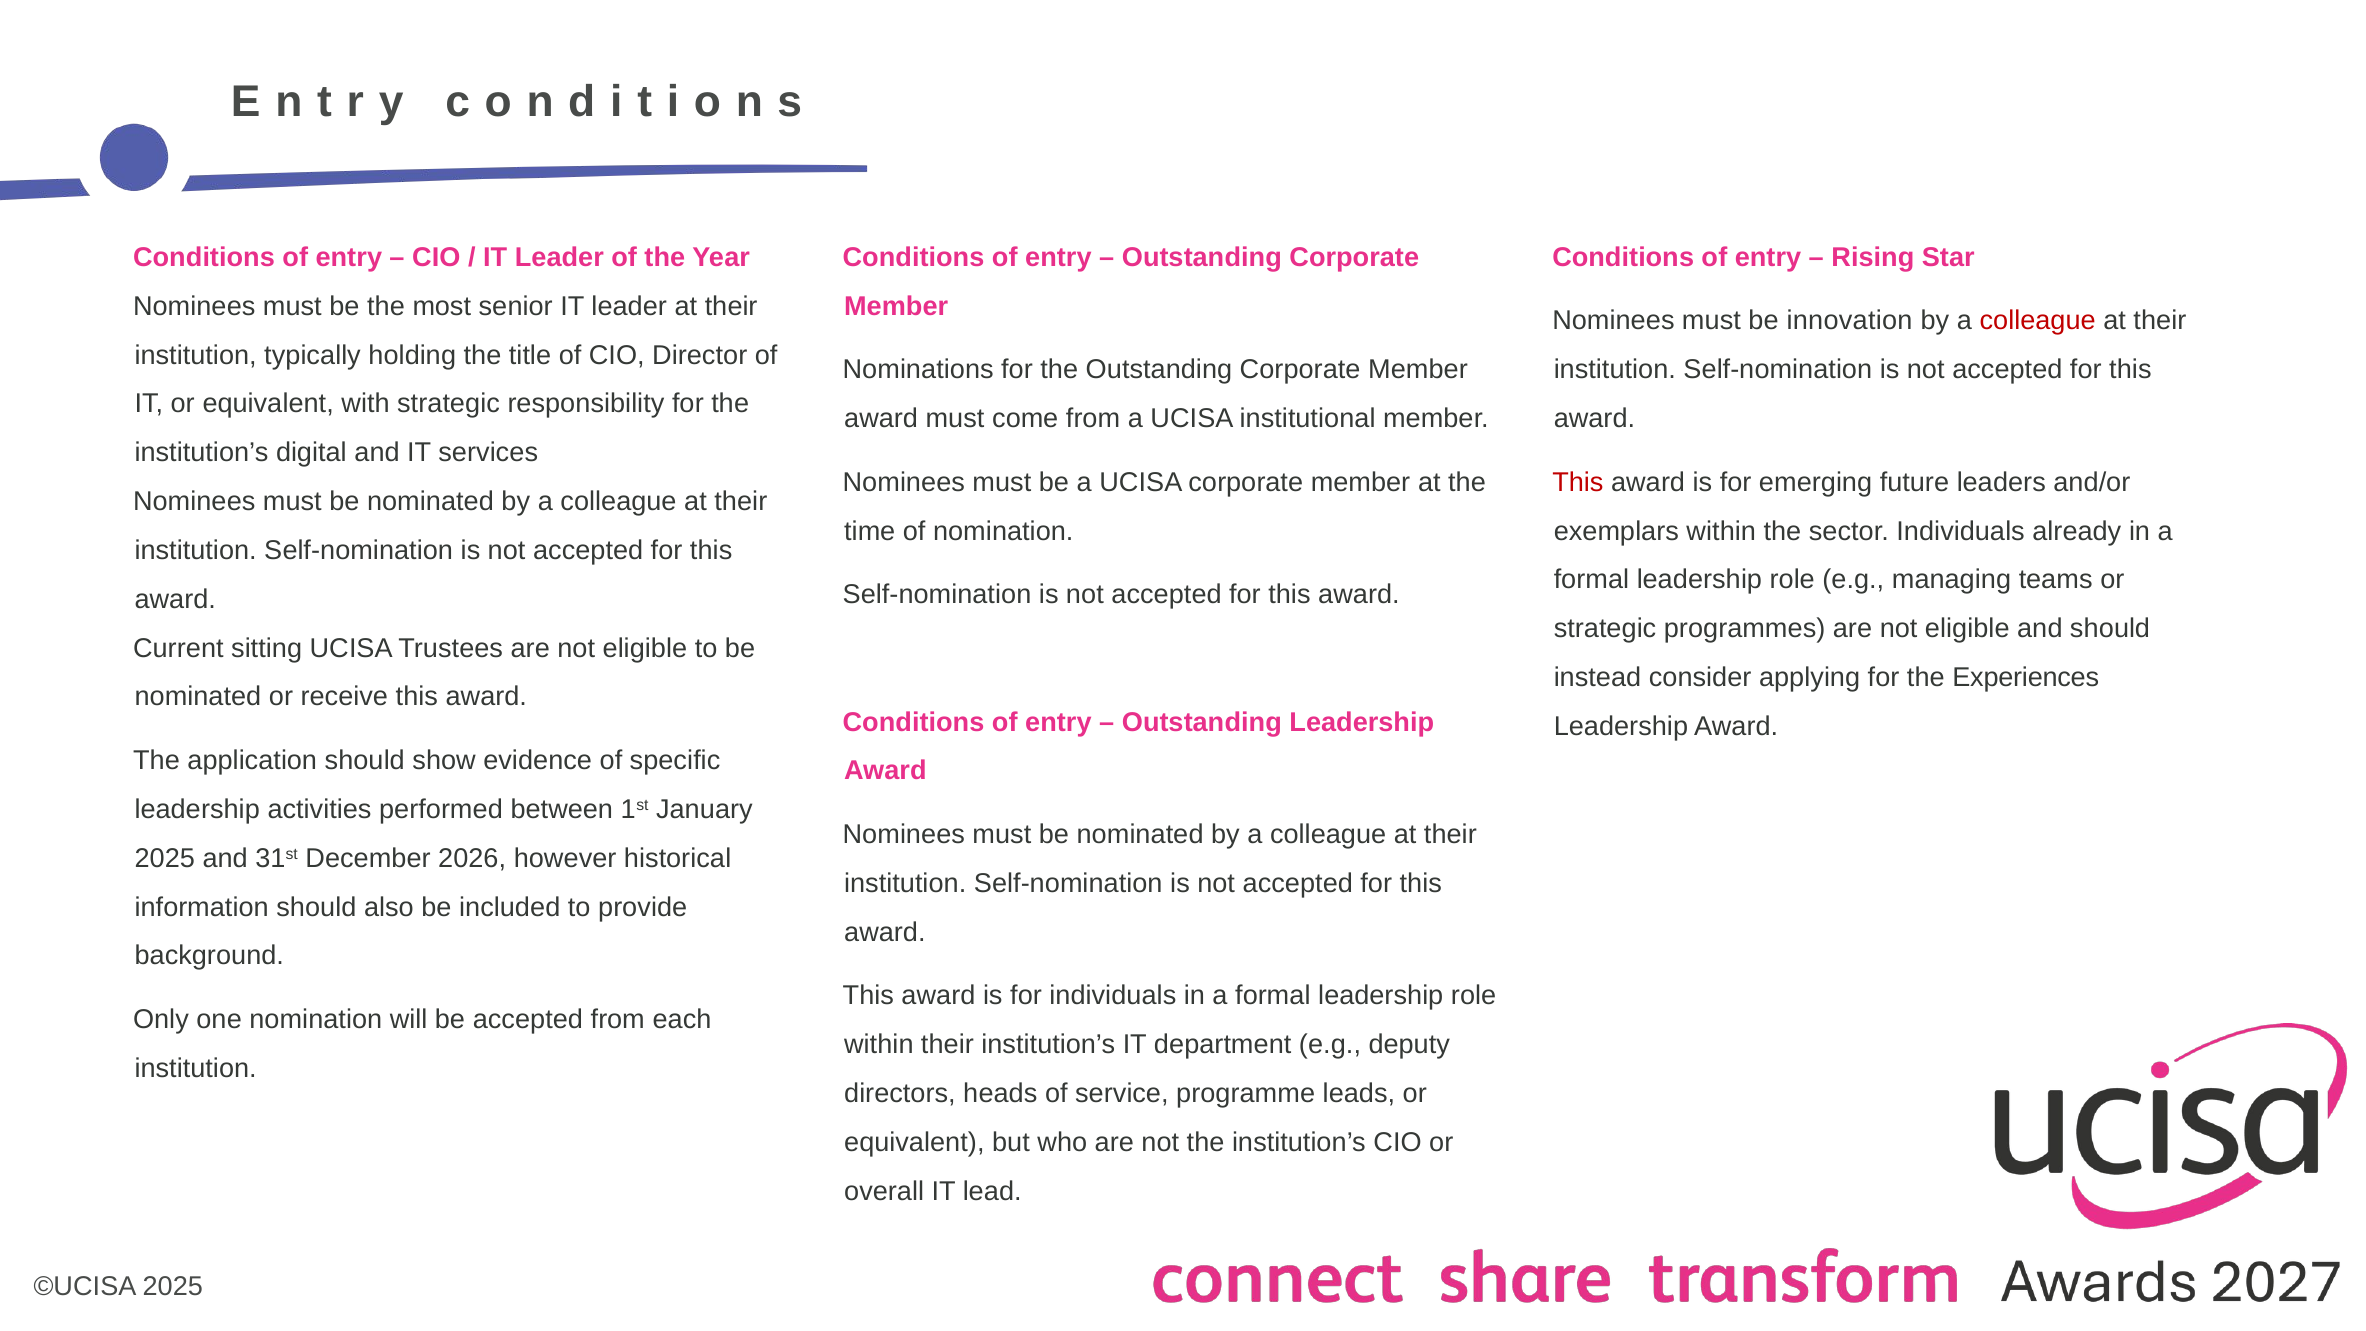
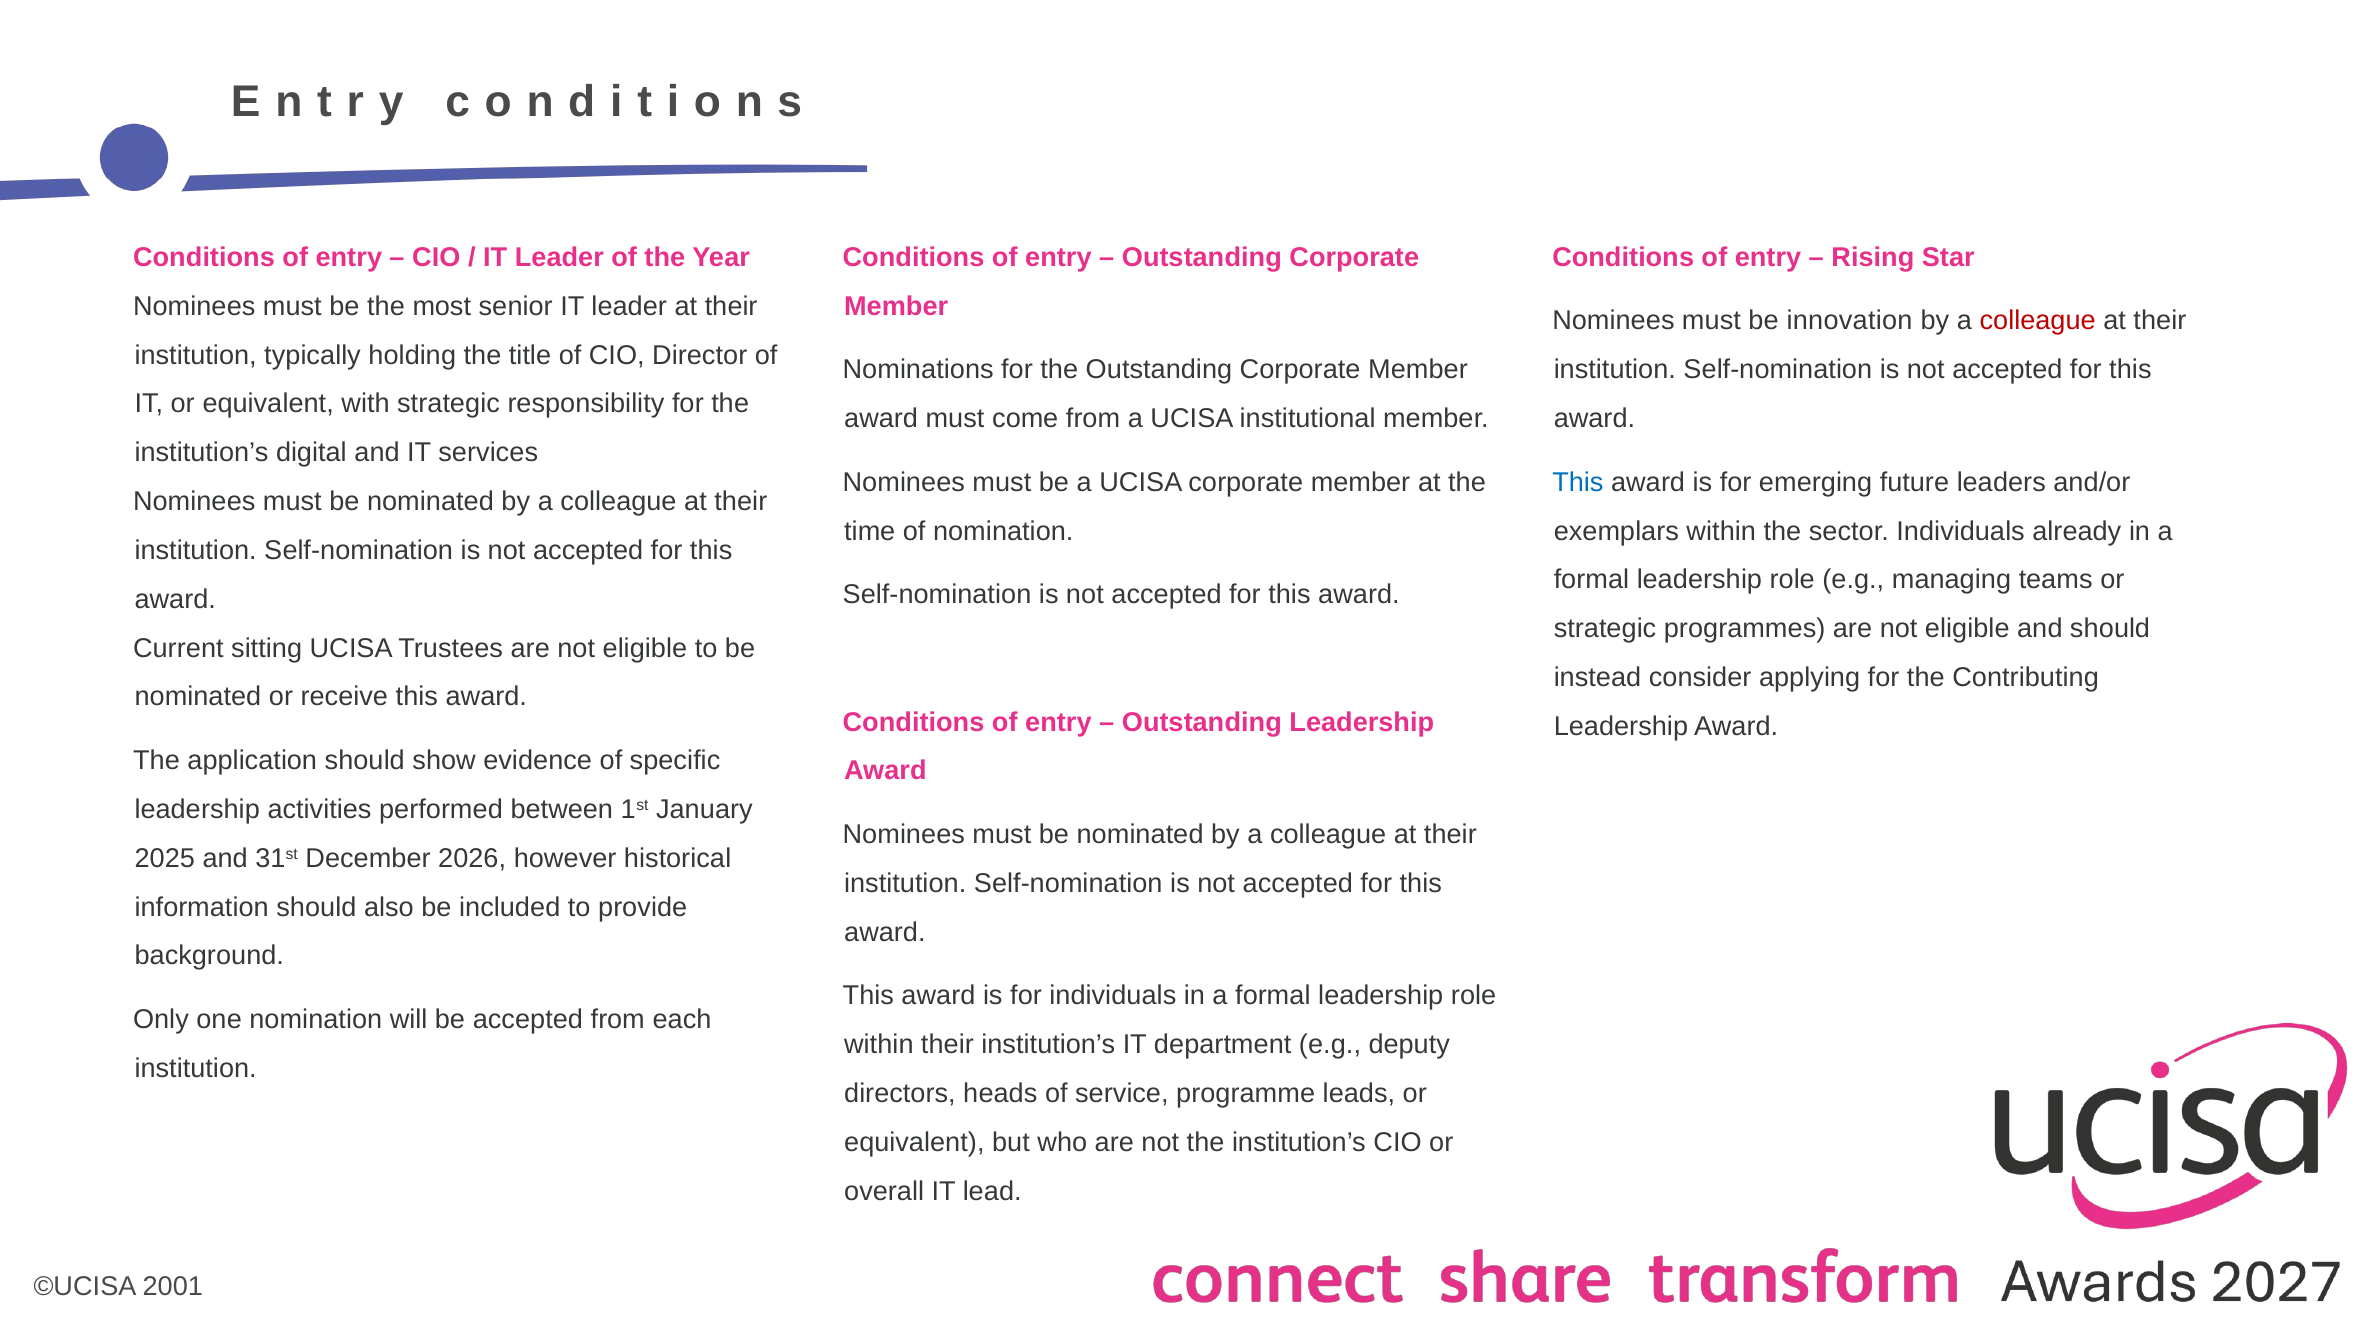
This at (1578, 482) colour: red -> blue
Experiences: Experiences -> Contributing
2025 at (173, 1286): 2025 -> 2001
